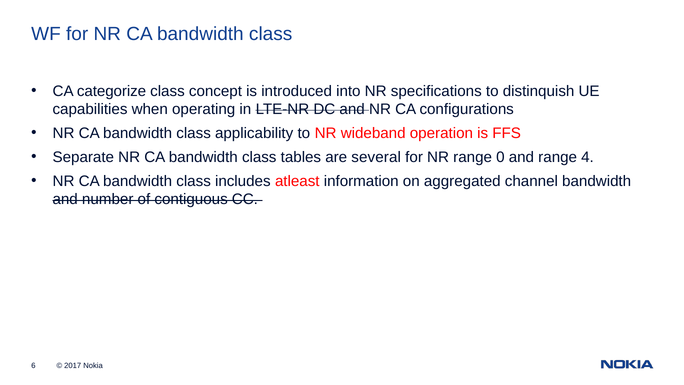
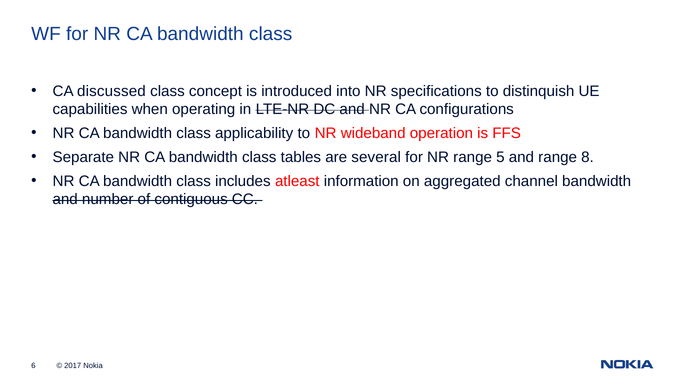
categorize: categorize -> discussed
0: 0 -> 5
4: 4 -> 8
